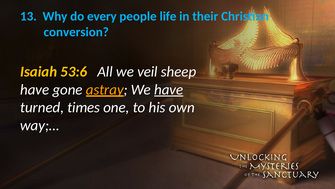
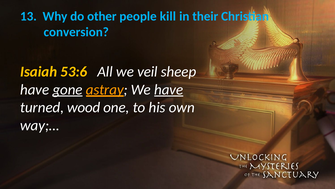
every: every -> other
life: life -> kill
gone underline: none -> present
times: times -> wood
